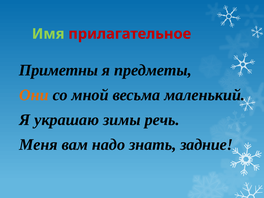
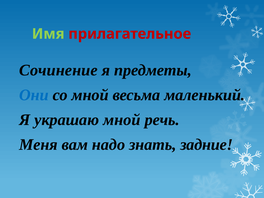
Приметны: Приметны -> Сочинение
Они colour: orange -> blue
украшаю зимы: зимы -> мной
